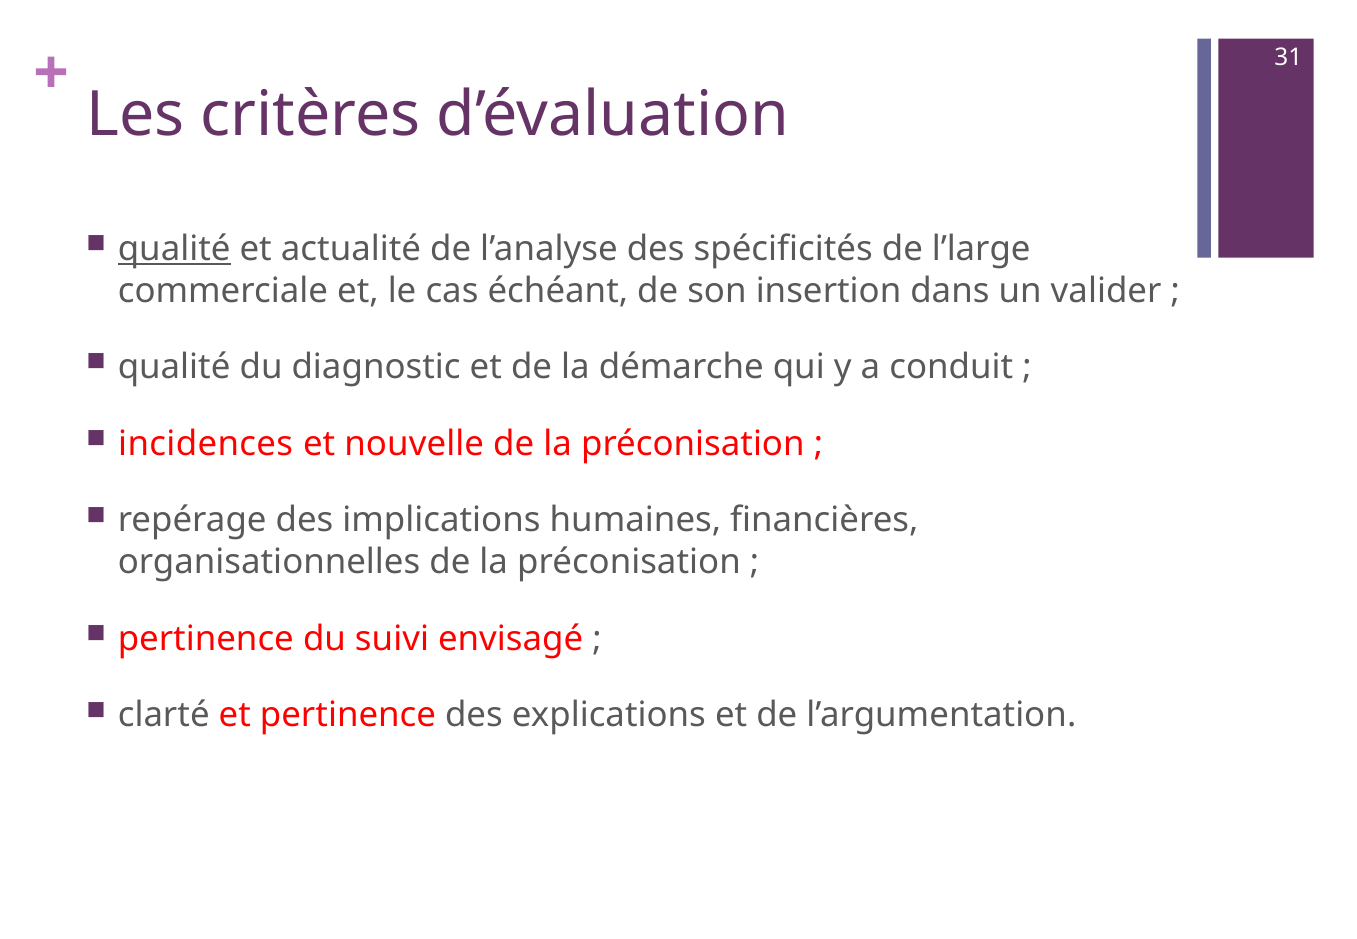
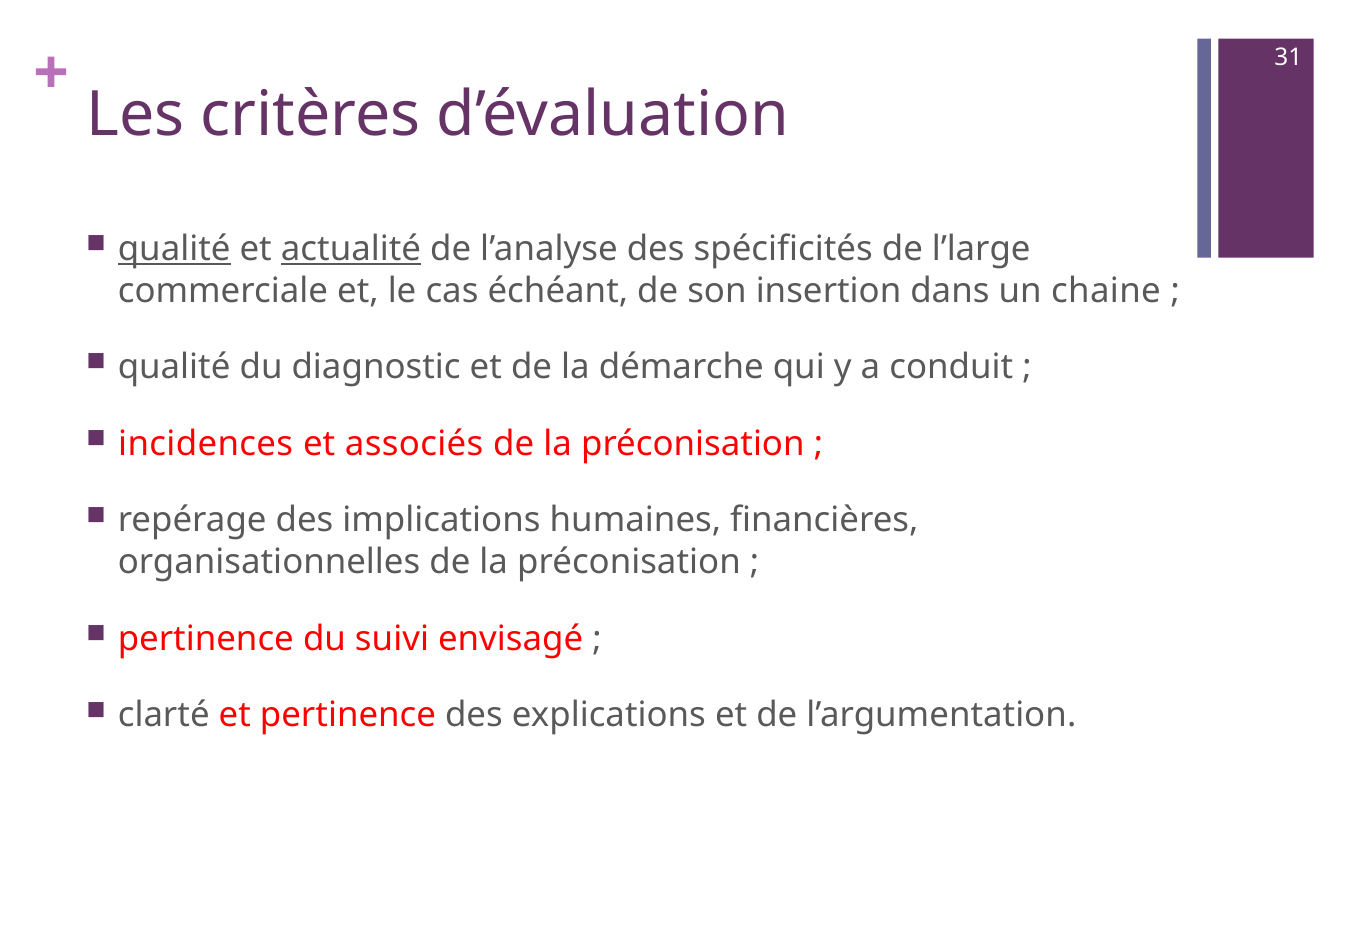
actualité underline: none -> present
valider: valider -> chaine
nouvelle: nouvelle -> associés
